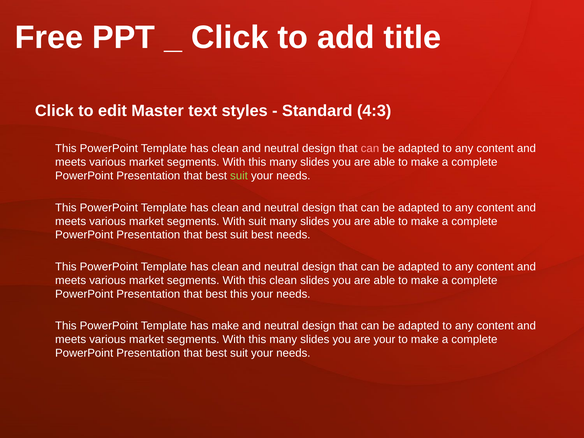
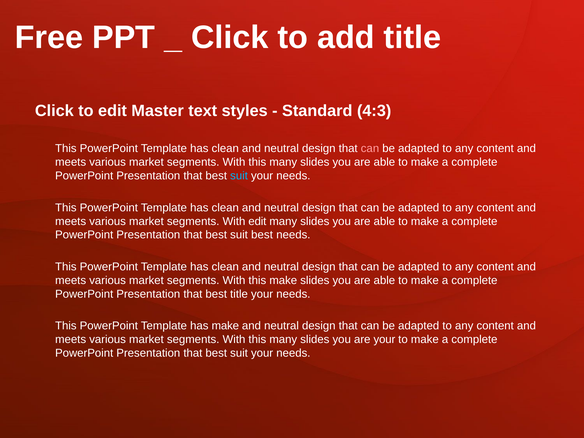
suit at (239, 176) colour: light green -> light blue
With suit: suit -> edit
this clean: clean -> make
best this: this -> title
